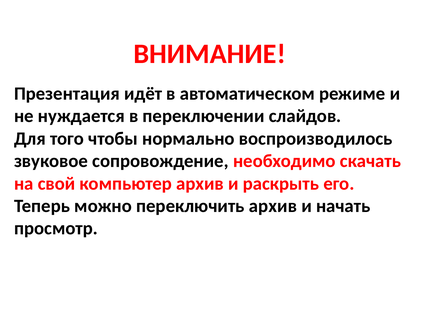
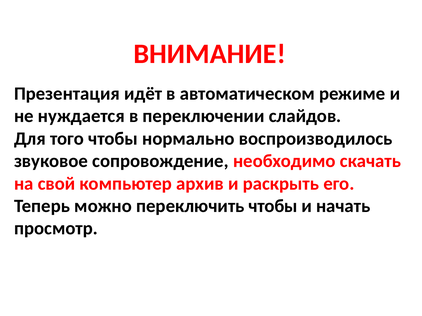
переключить архив: архив -> чтобы
